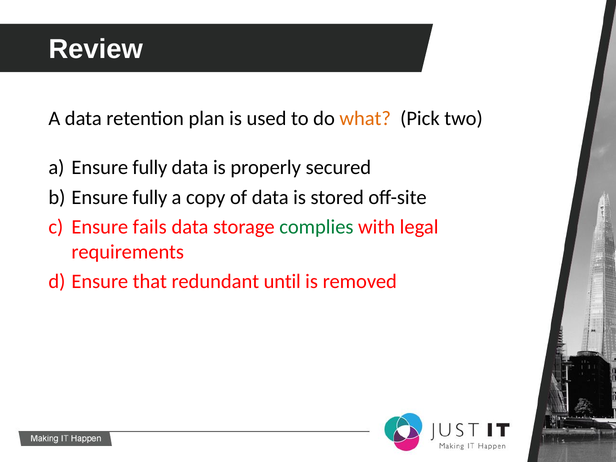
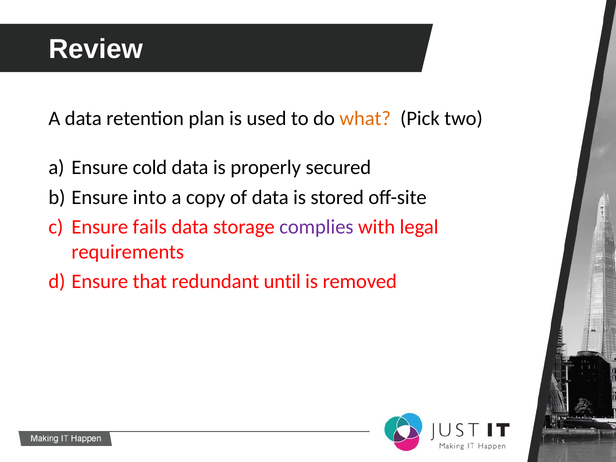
a Ensure fully: fully -> cold
fully at (150, 197): fully -> into
complies colour: green -> purple
